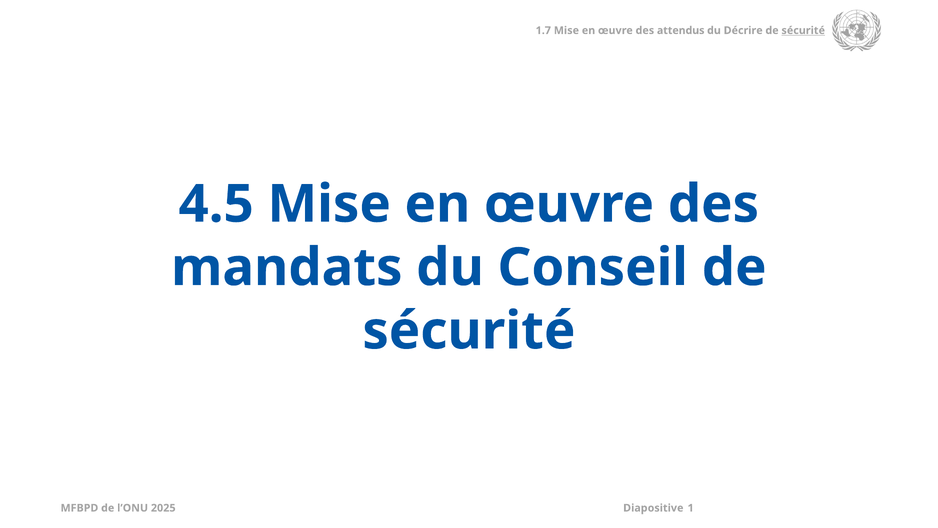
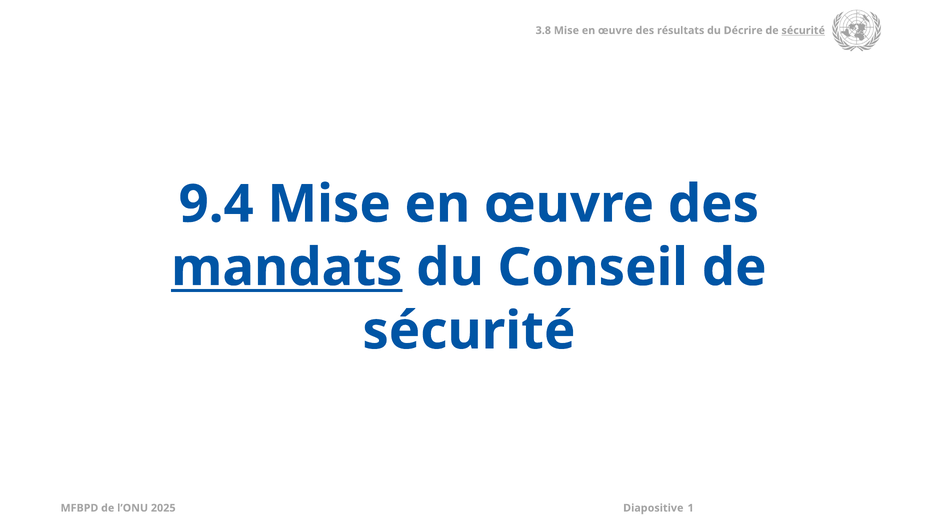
1.7: 1.7 -> 3.8
attendus: attendus -> résultats
4.5: 4.5 -> 9.4
mandats underline: none -> present
